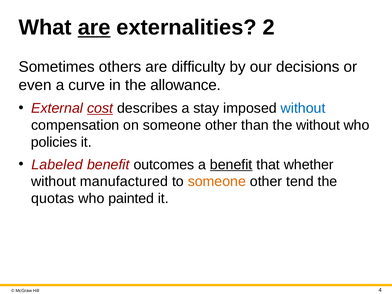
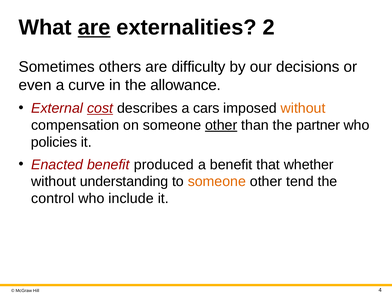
stay: stay -> cars
without at (303, 108) colour: blue -> orange
other at (221, 125) underline: none -> present
the without: without -> partner
Labeled: Labeled -> Enacted
outcomes: outcomes -> produced
benefit at (231, 165) underline: present -> none
manufactured: manufactured -> understanding
quotas: quotas -> control
painted: painted -> include
